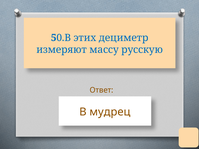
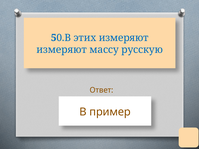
этих дециметр: дециметр -> измеряют
мудрец: мудрец -> пример
